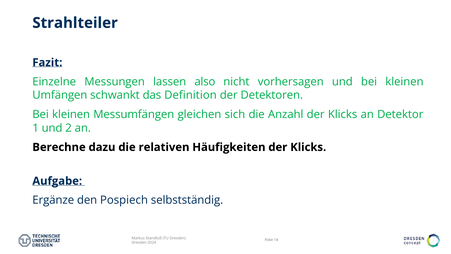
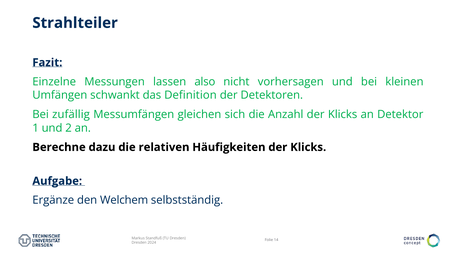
kleinen at (71, 114): kleinen -> zufällig
Pospiech: Pospiech -> Welchem
